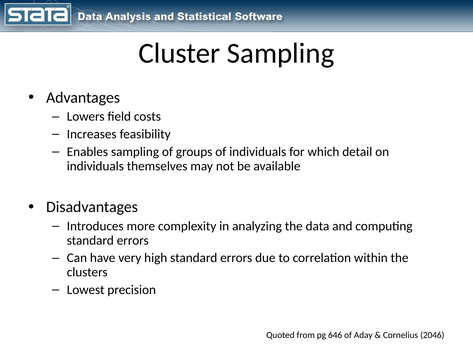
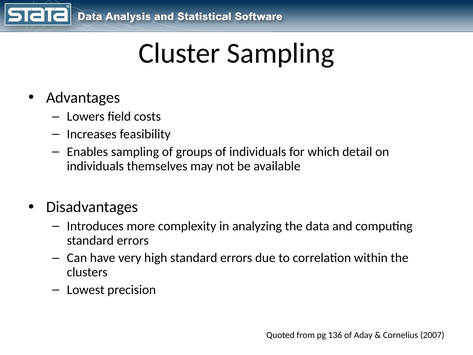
646: 646 -> 136
2046: 2046 -> 2007
